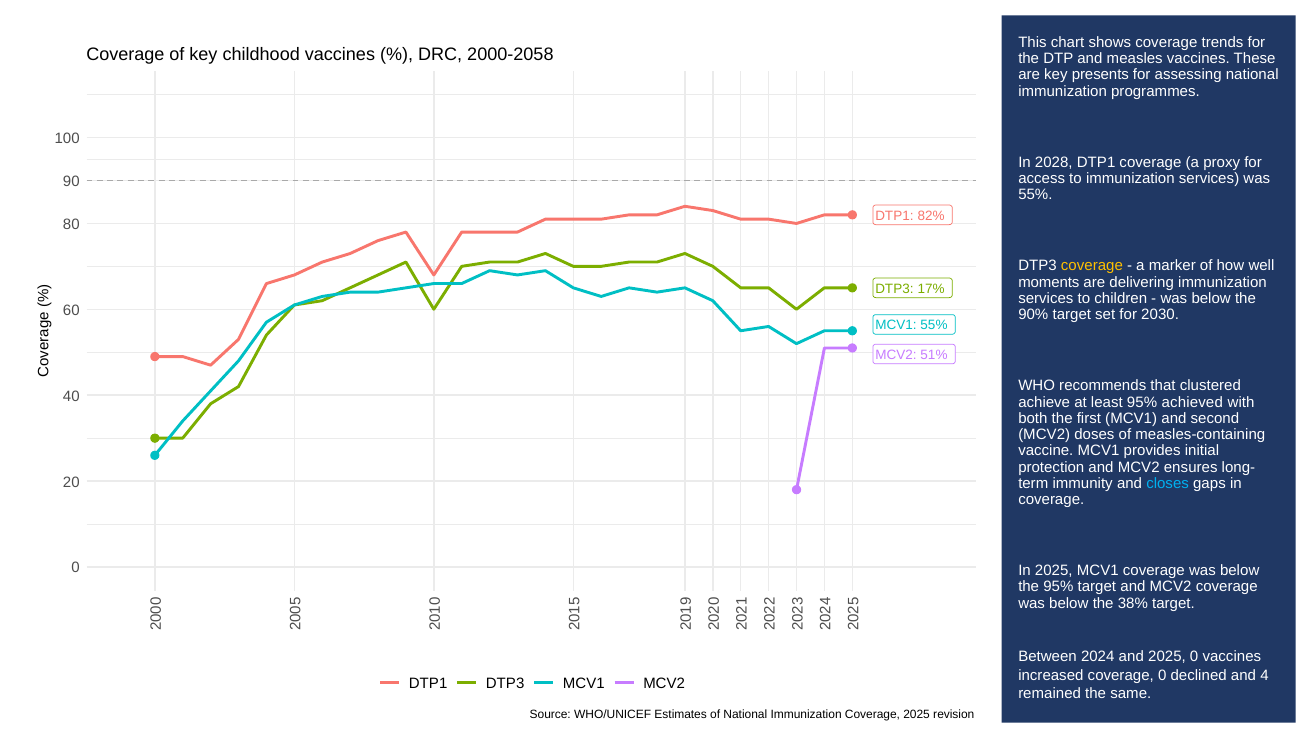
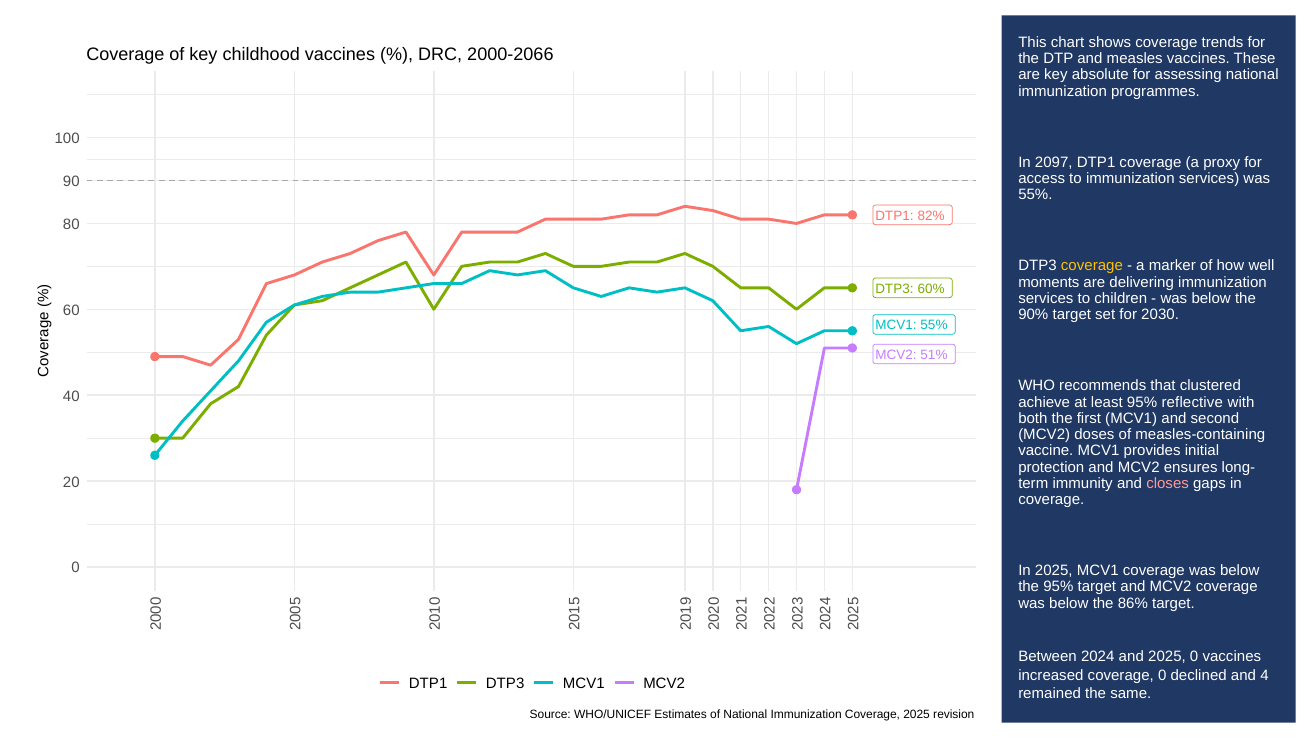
2000-2058: 2000-2058 -> 2000-2066
presents: presents -> absolute
2028: 2028 -> 2097
17%: 17% -> 60%
achieved: achieved -> reflective
closes colour: light blue -> pink
38%: 38% -> 86%
